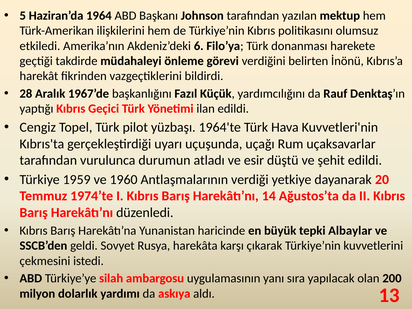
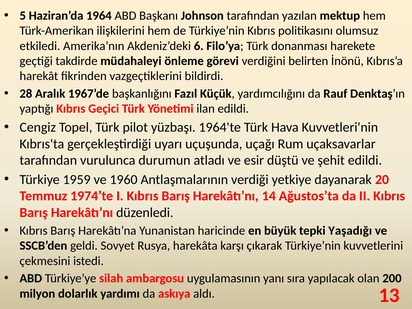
Albaylar: Albaylar -> Yaşadığı
